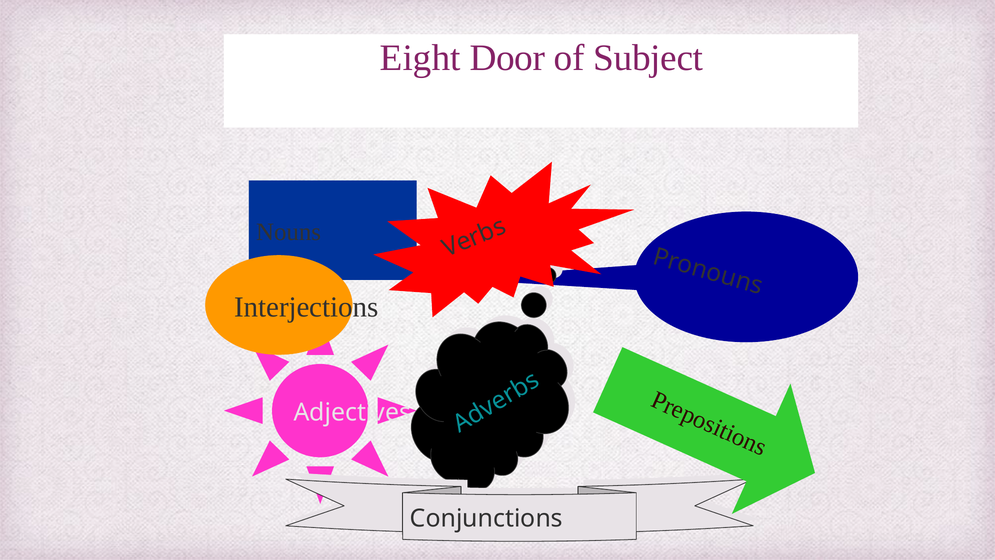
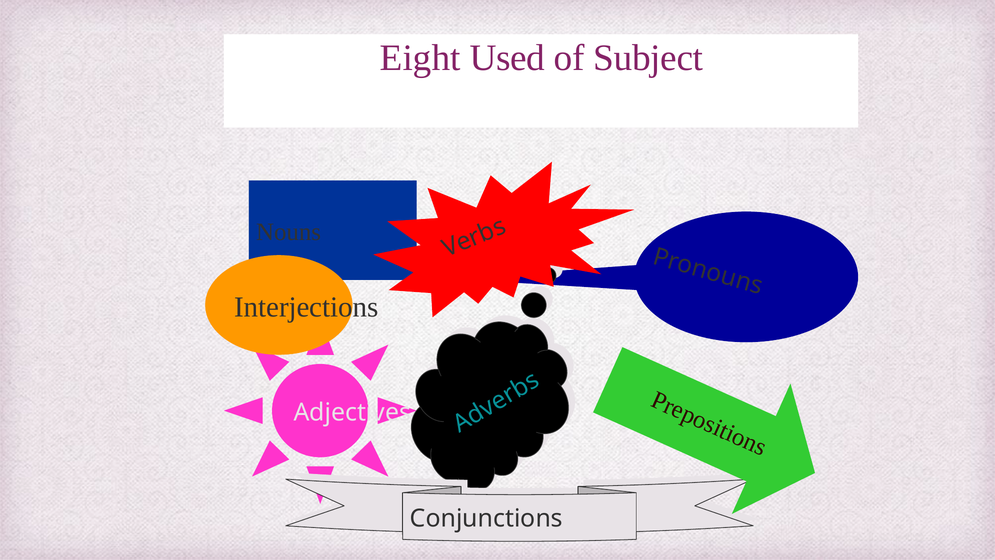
Door: Door -> Used
